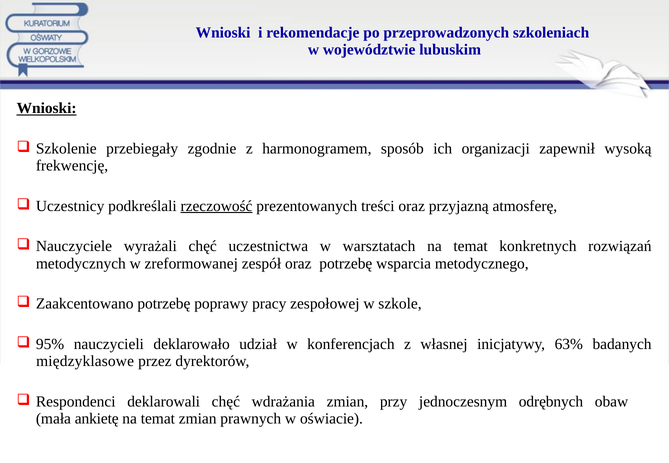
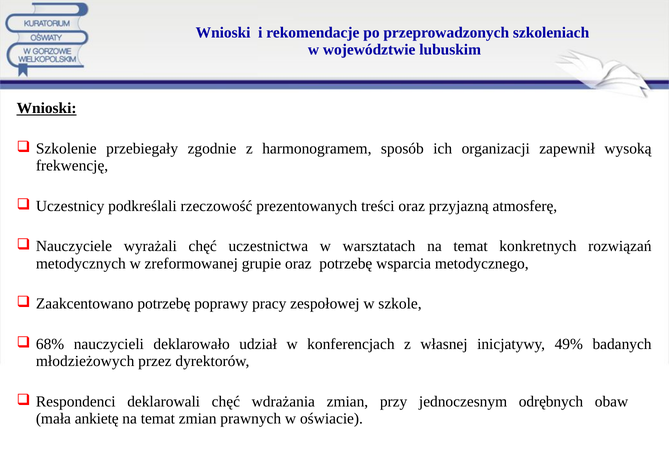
rzeczowość underline: present -> none
zespół: zespół -> grupie
95%: 95% -> 68%
63%: 63% -> 49%
międzyklasowe: międzyklasowe -> młodzieżowych
